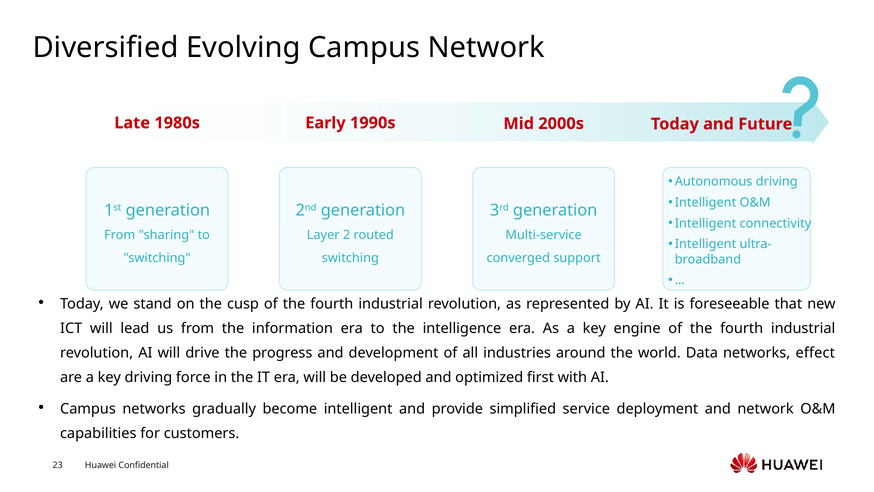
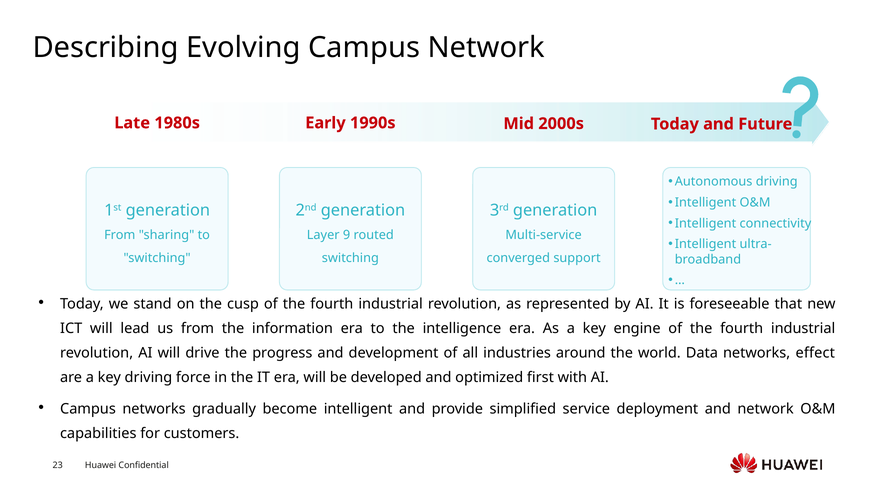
Diversified: Diversified -> Describing
2: 2 -> 9
